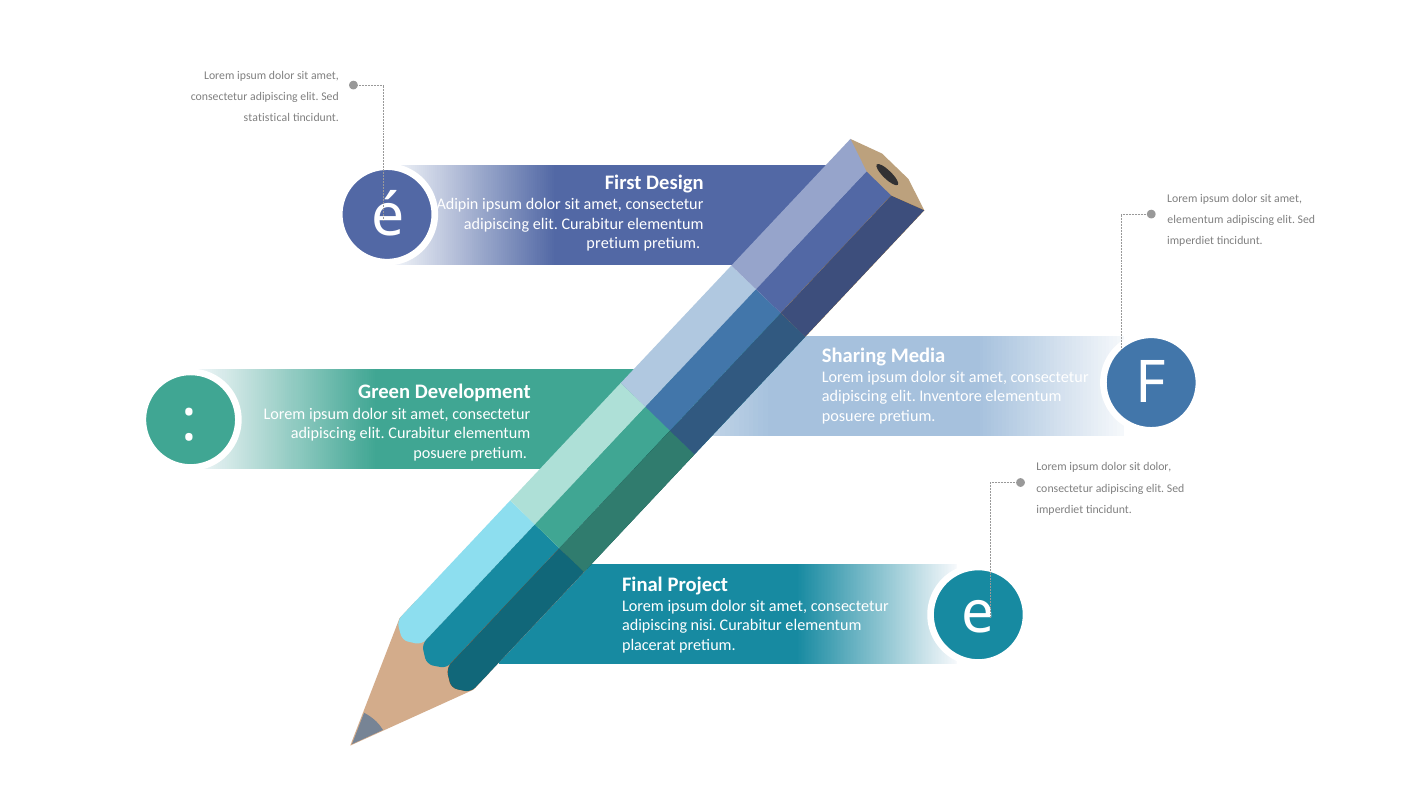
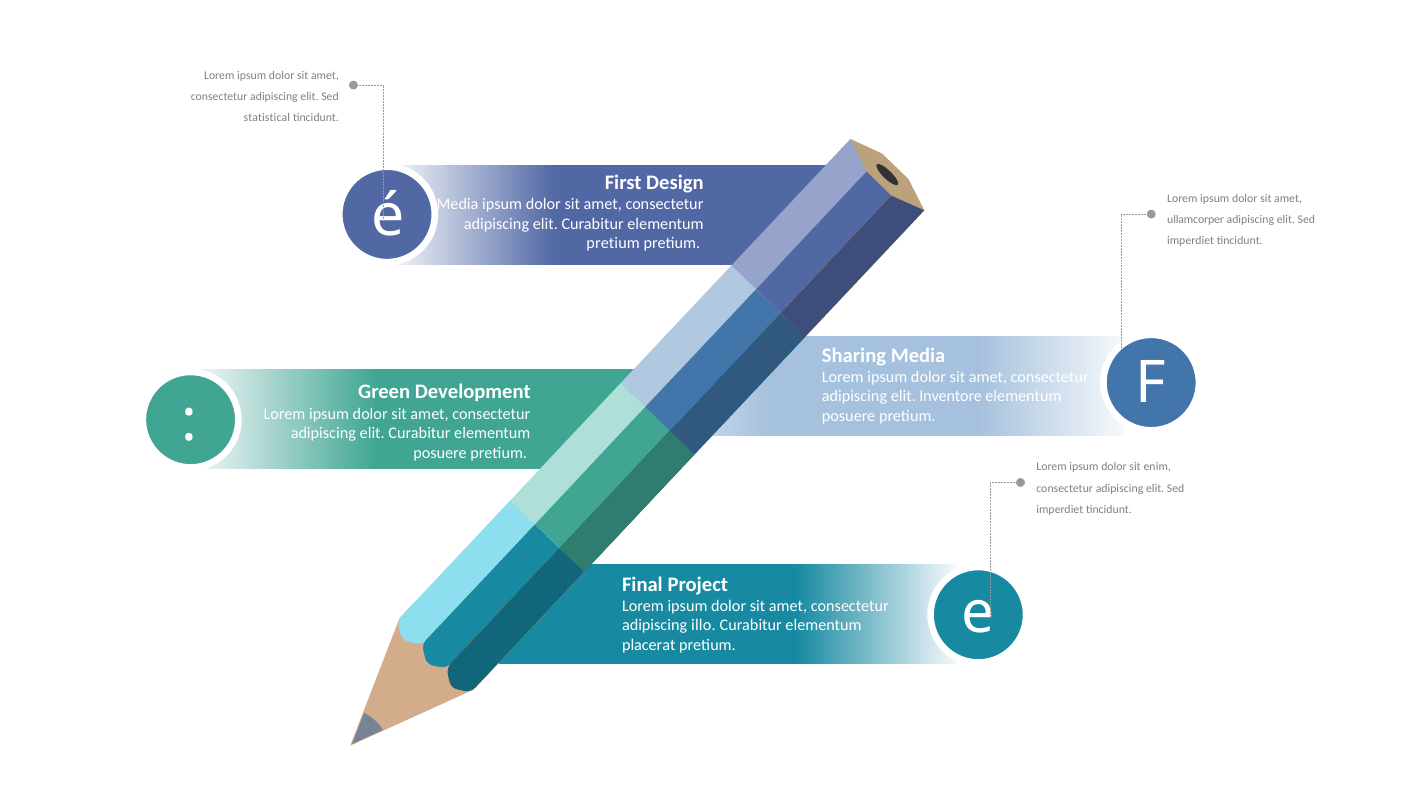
Adipin at (458, 204): Adipin -> Media
elementum at (1195, 220): elementum -> ullamcorper
sit dolor: dolor -> enim
nisi: nisi -> illo
